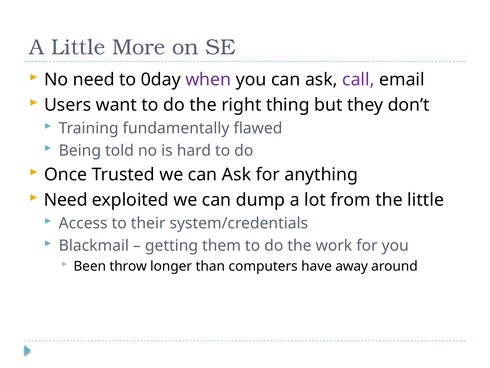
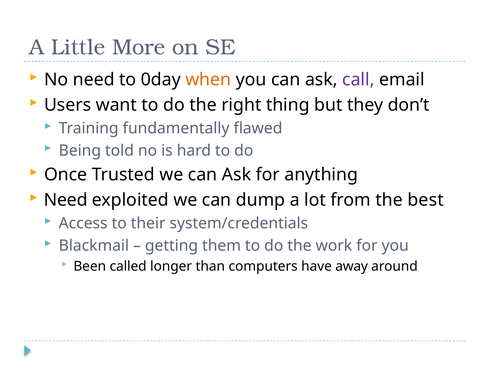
when colour: purple -> orange
the little: little -> best
throw: throw -> called
